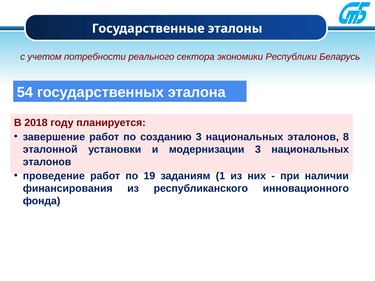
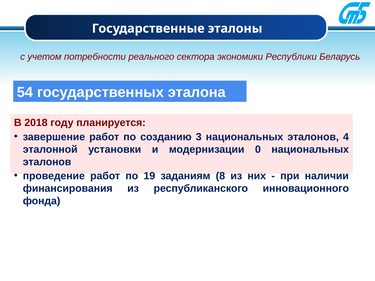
8: 8 -> 4
модернизации 3: 3 -> 0
1: 1 -> 8
